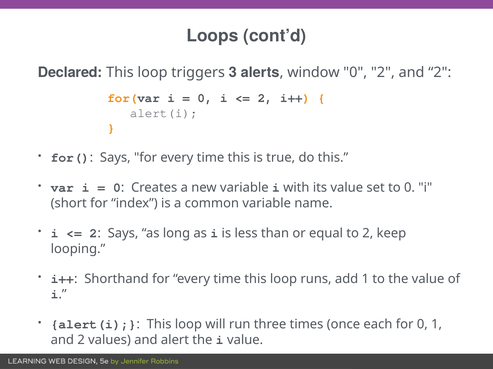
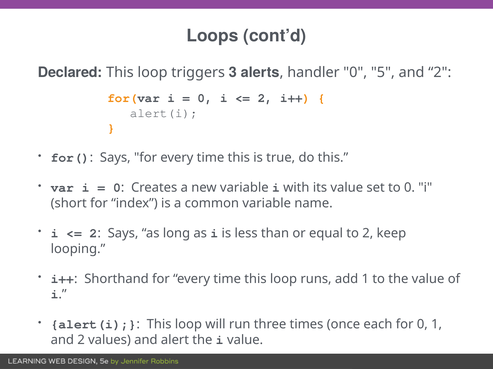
window: window -> handler
0 2: 2 -> 5
